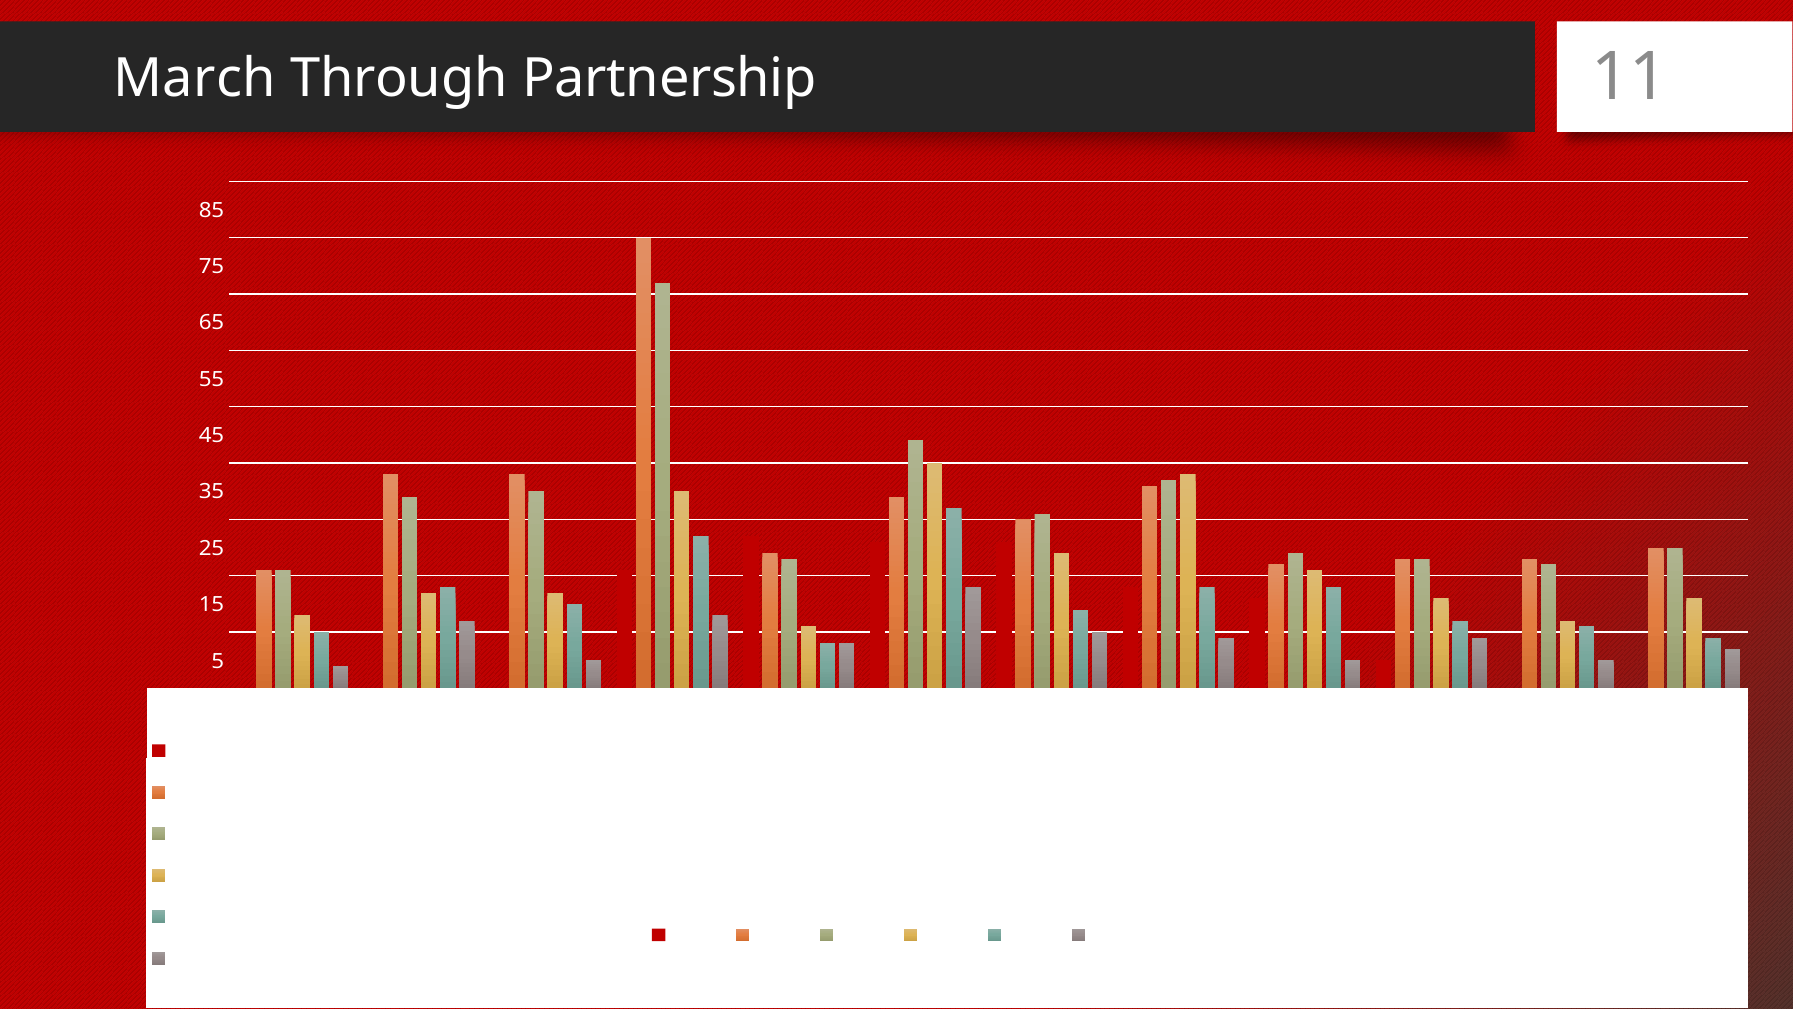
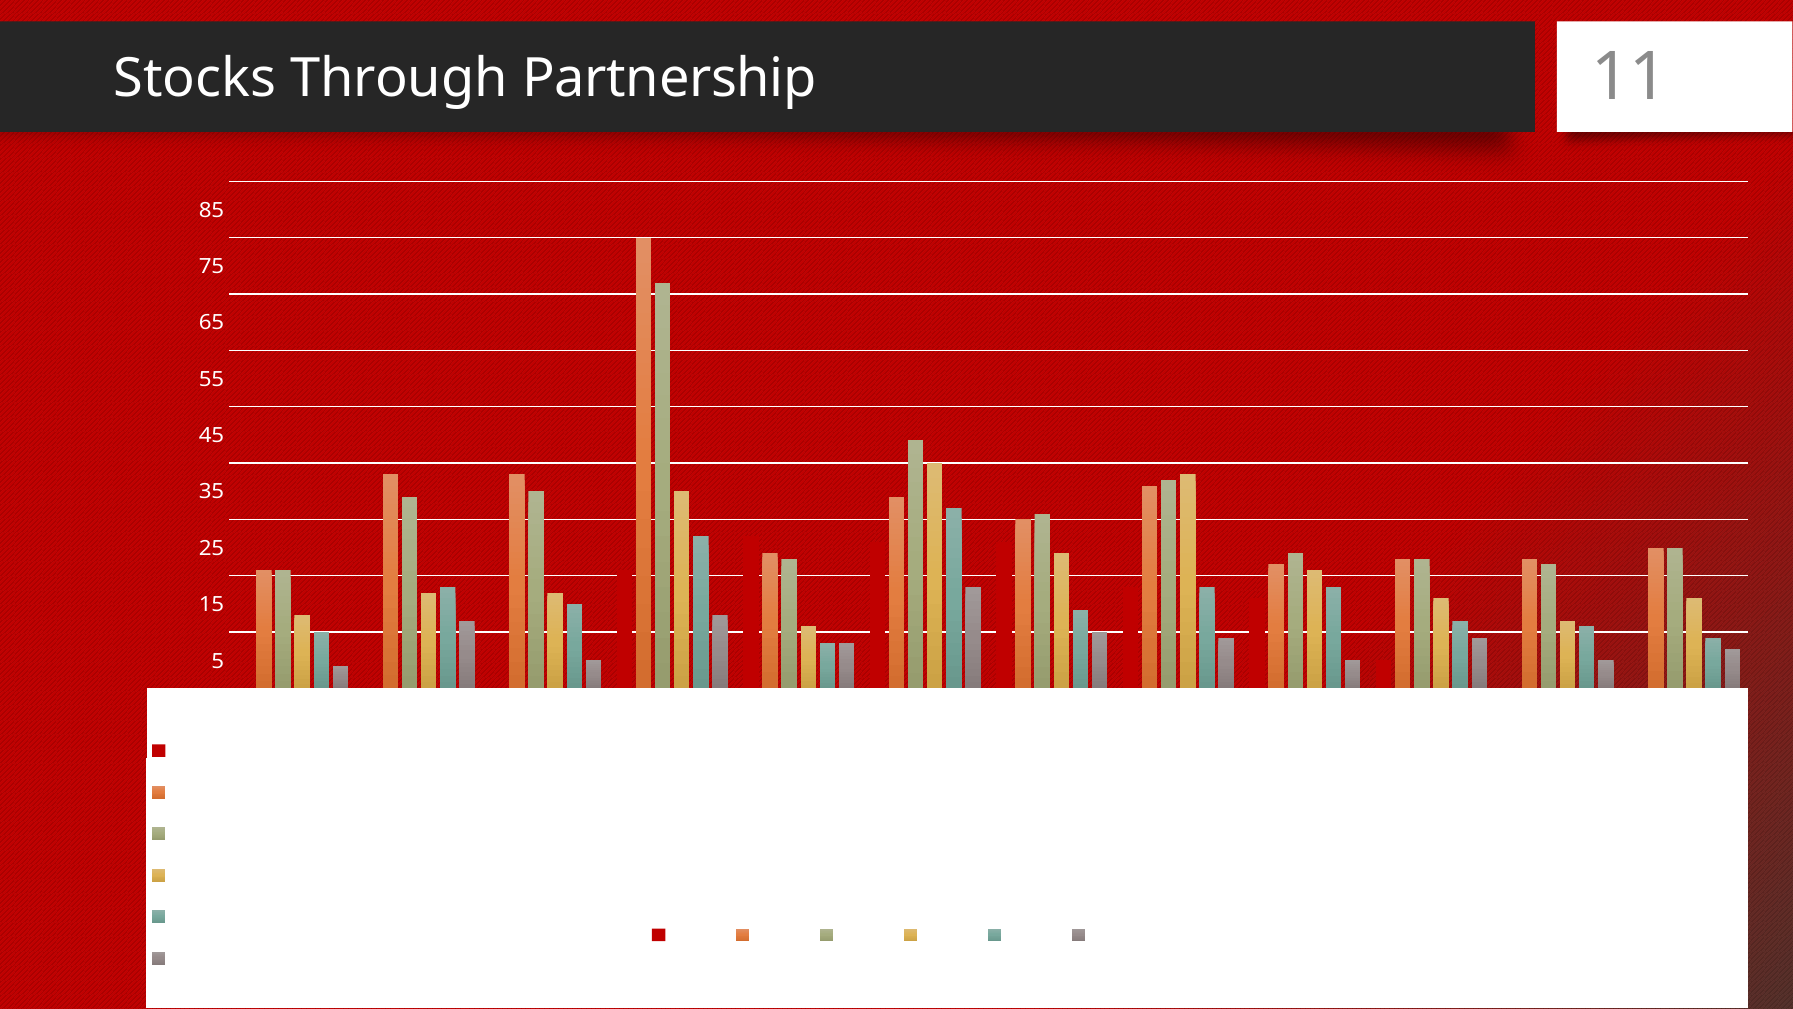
March at (195, 78): March -> Stocks
